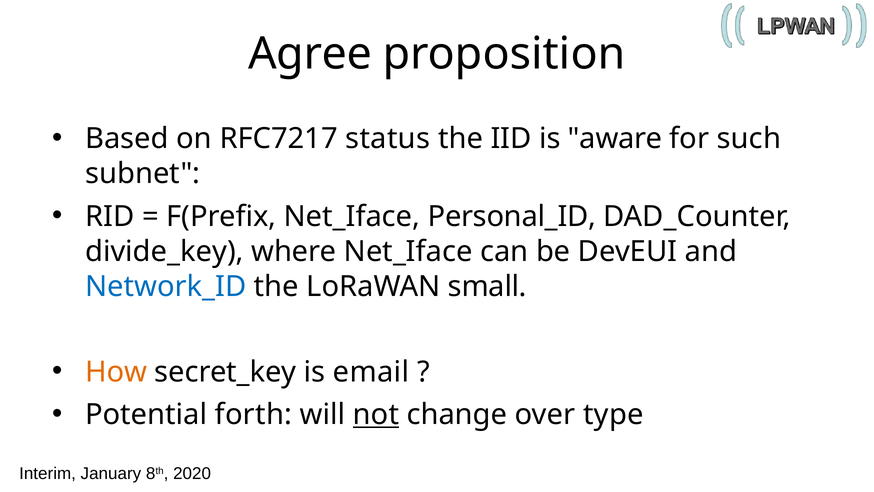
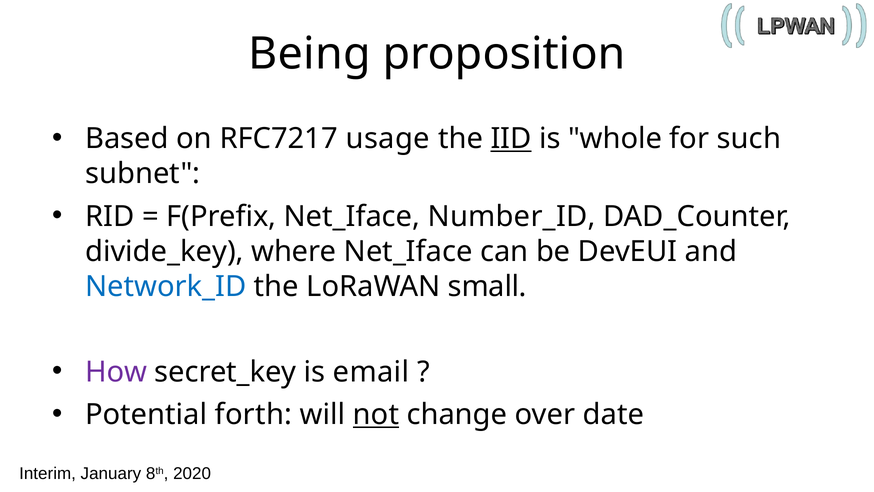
Agree: Agree -> Being
status: status -> usage
IID underline: none -> present
aware: aware -> whole
Personal_ID: Personal_ID -> Number_ID
How colour: orange -> purple
type: type -> date
